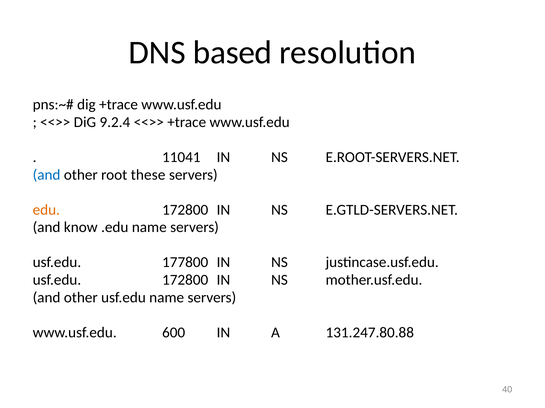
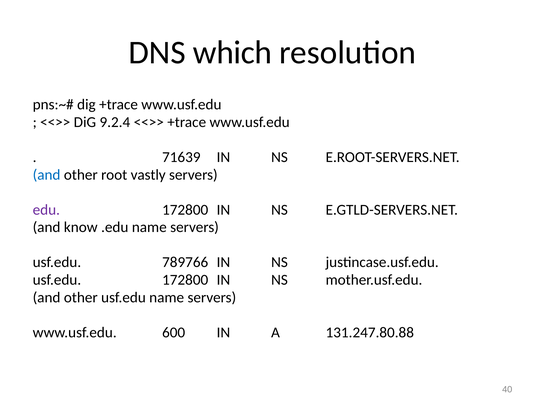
based: based -> which
11041: 11041 -> 71639
these: these -> vastly
edu colour: orange -> purple
177800: 177800 -> 789766
